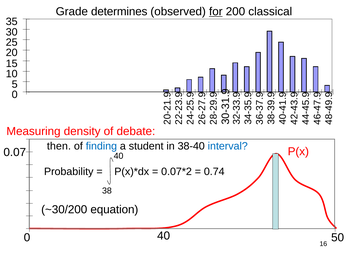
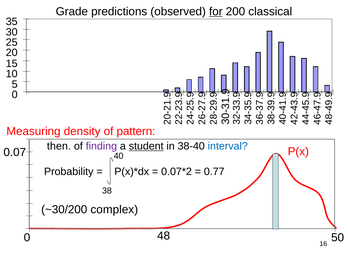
determines: determines -> predictions
debate: debate -> pattern
finding colour: blue -> purple
student underline: none -> present
0.74: 0.74 -> 0.77
equation: equation -> complex
0 40: 40 -> 48
